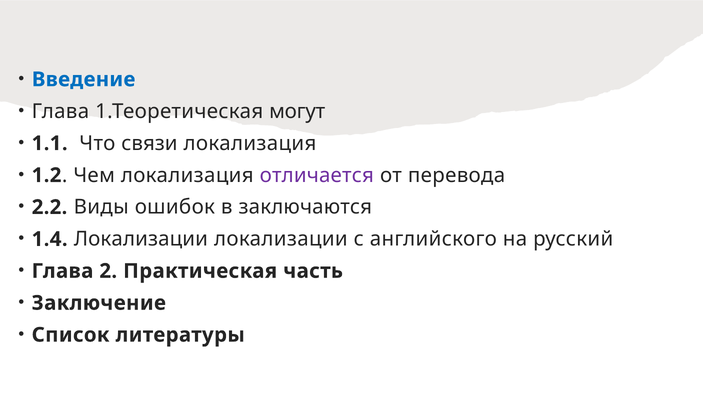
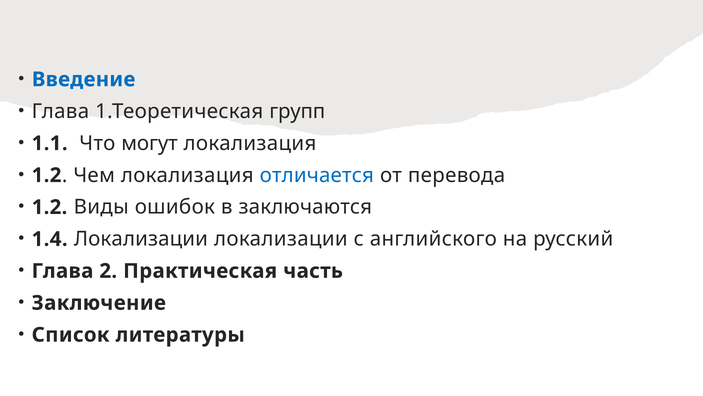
могут: могут -> групп
связи: связи -> могут
отличается colour: purple -> blue
2.2 at (50, 207): 2.2 -> 1.2
